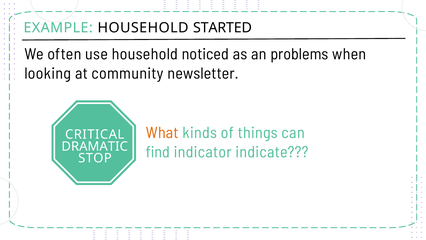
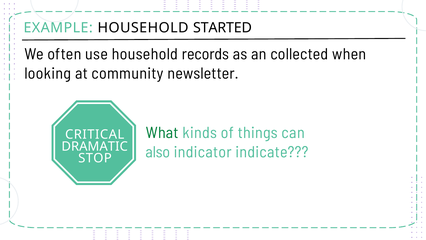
noticed: noticed -> records
problems: problems -> collected
What colour: orange -> green
find: find -> also
